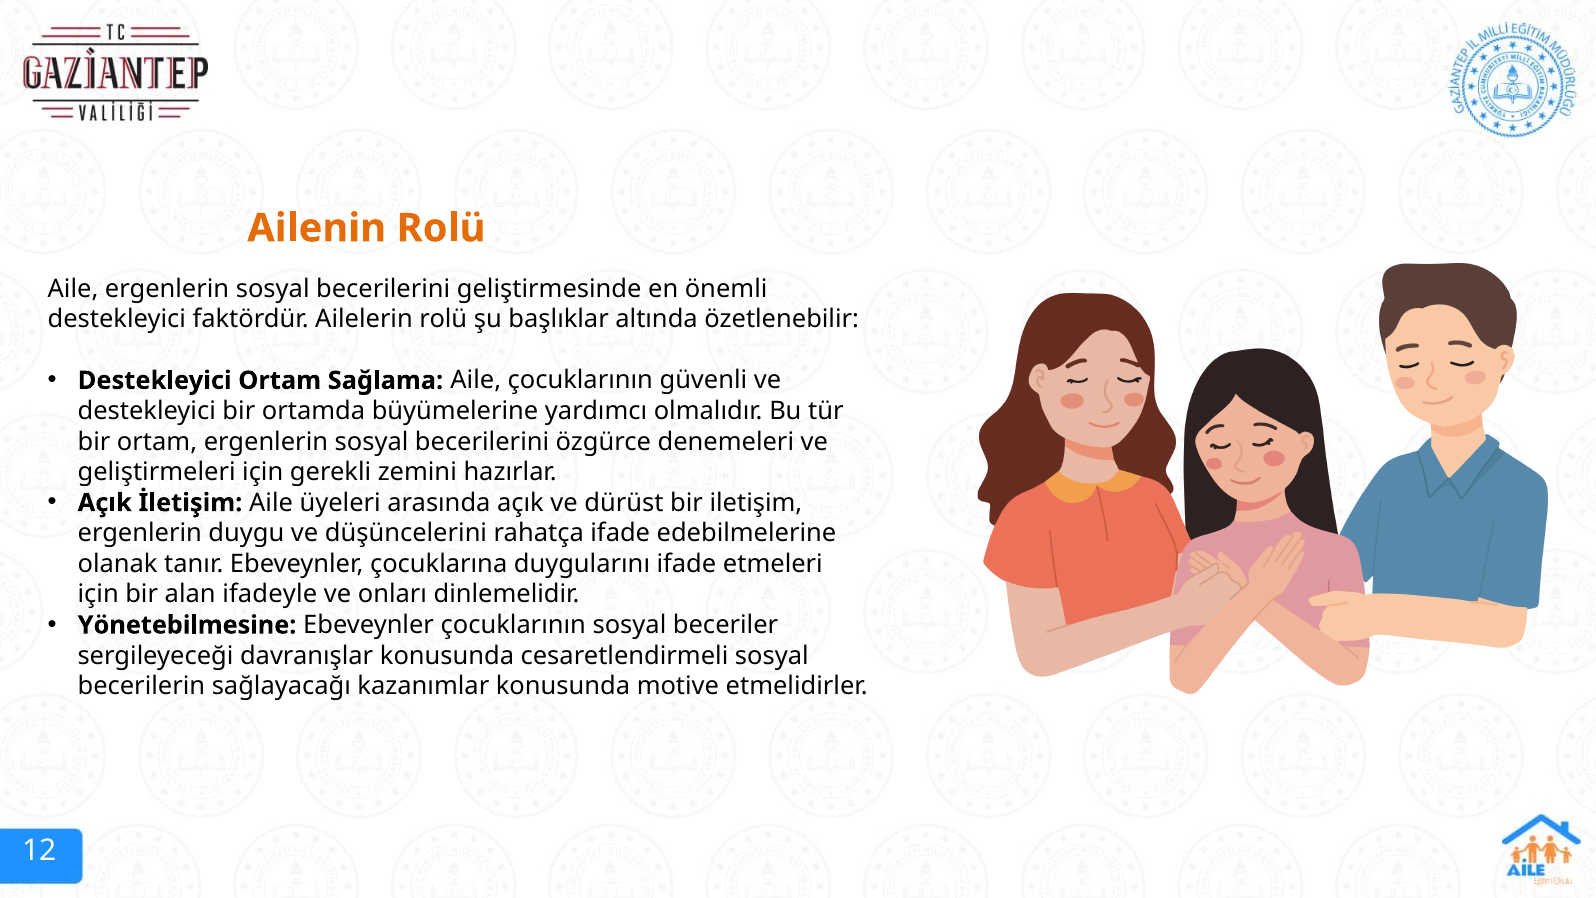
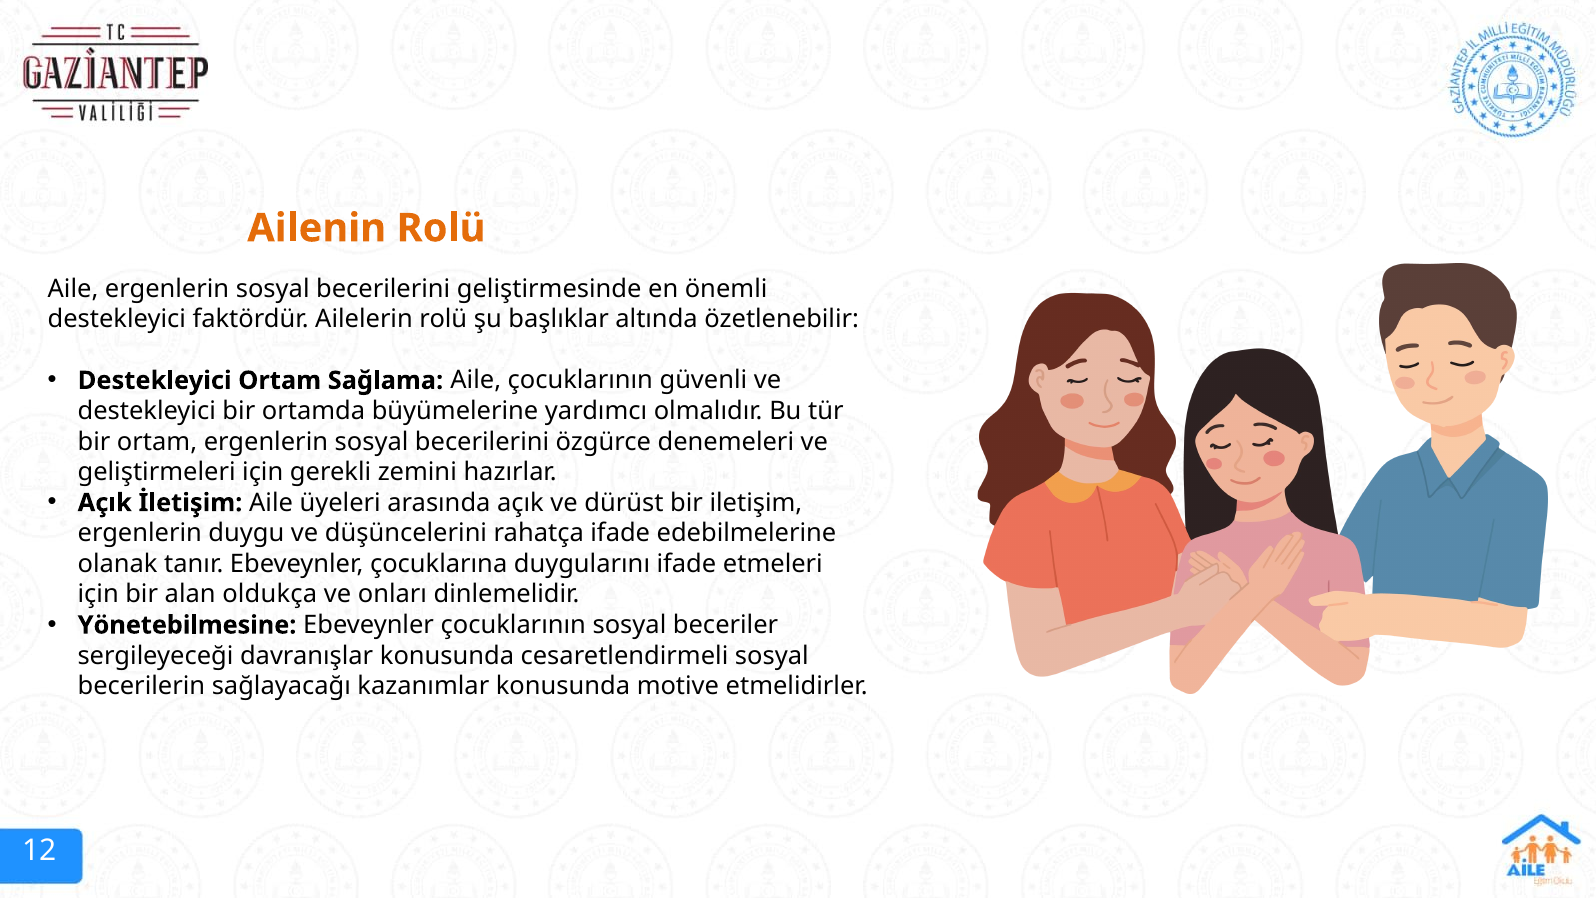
ifadeyle: ifadeyle -> oldukça
